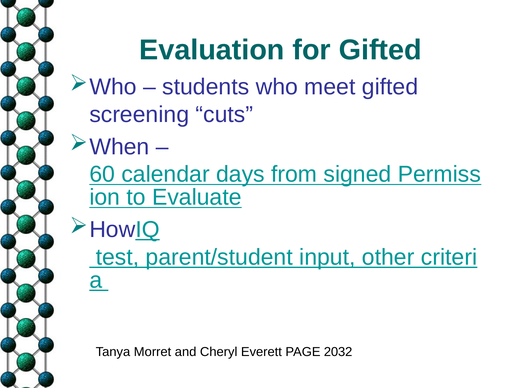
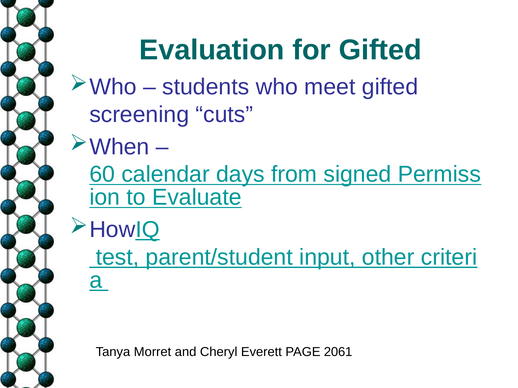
2032: 2032 -> 2061
